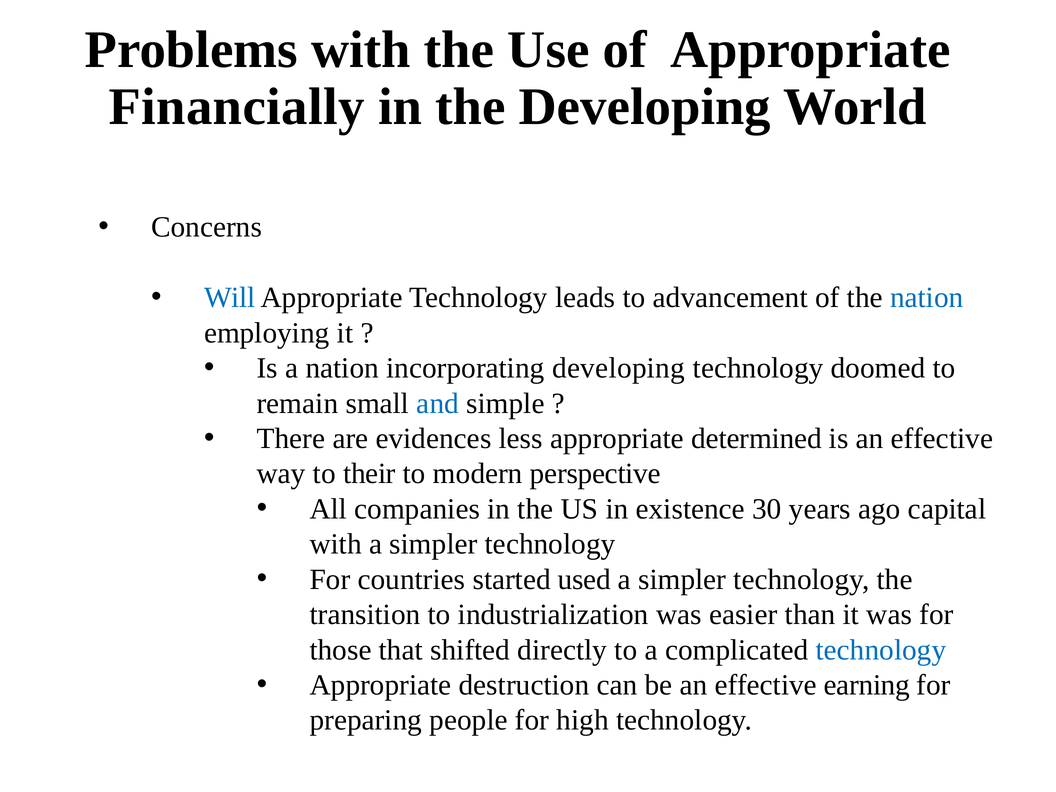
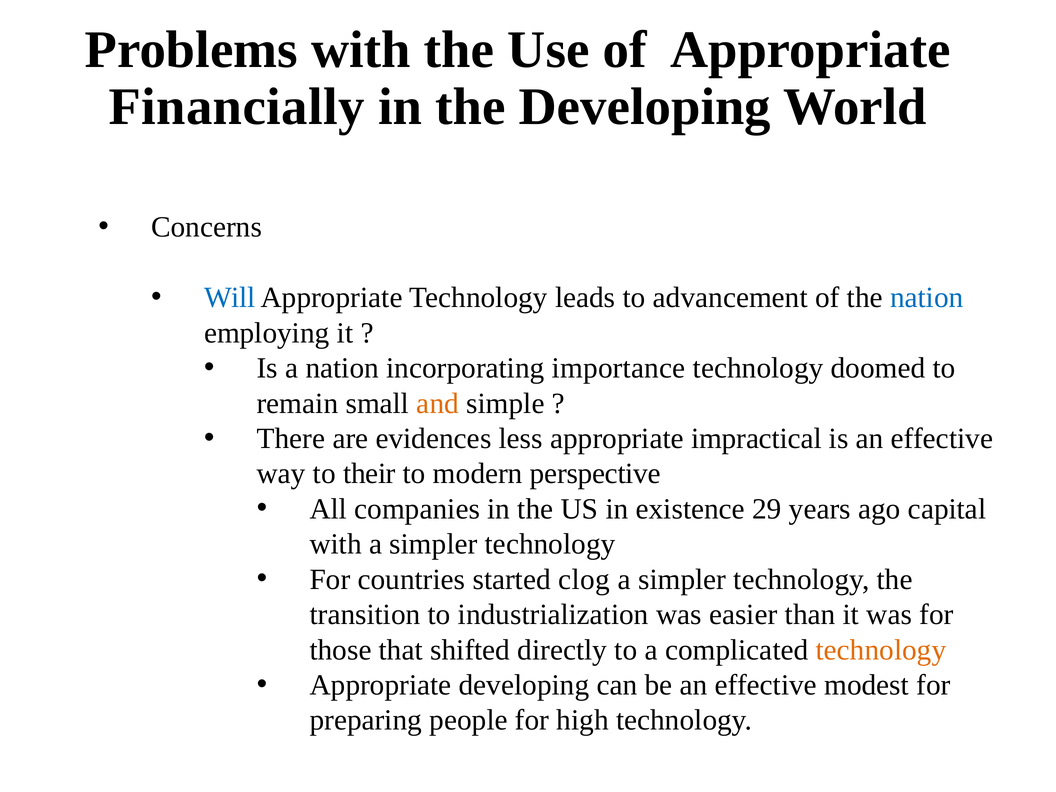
incorporating developing: developing -> importance
and colour: blue -> orange
determined: determined -> impractical
30: 30 -> 29
used: used -> clog
technology at (881, 650) colour: blue -> orange
Appropriate destruction: destruction -> developing
earning: earning -> modest
